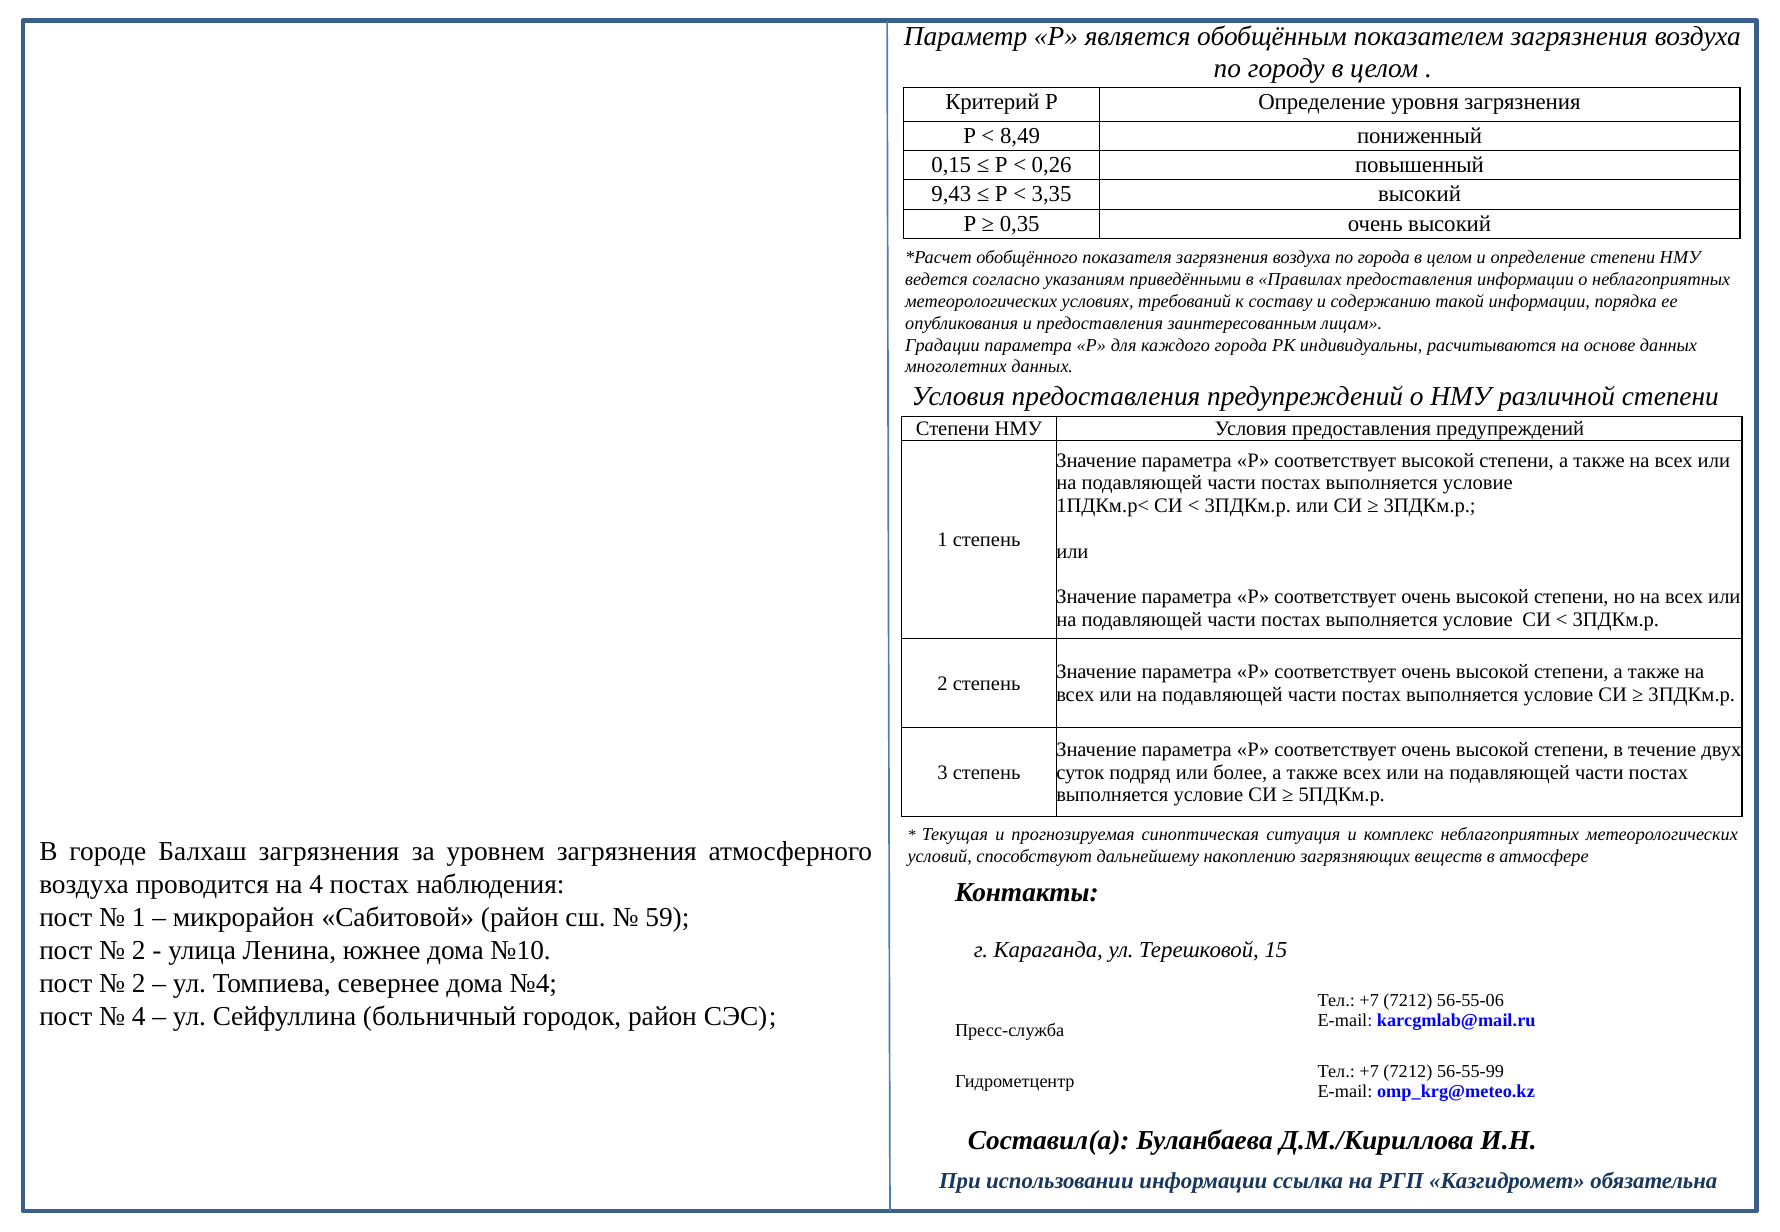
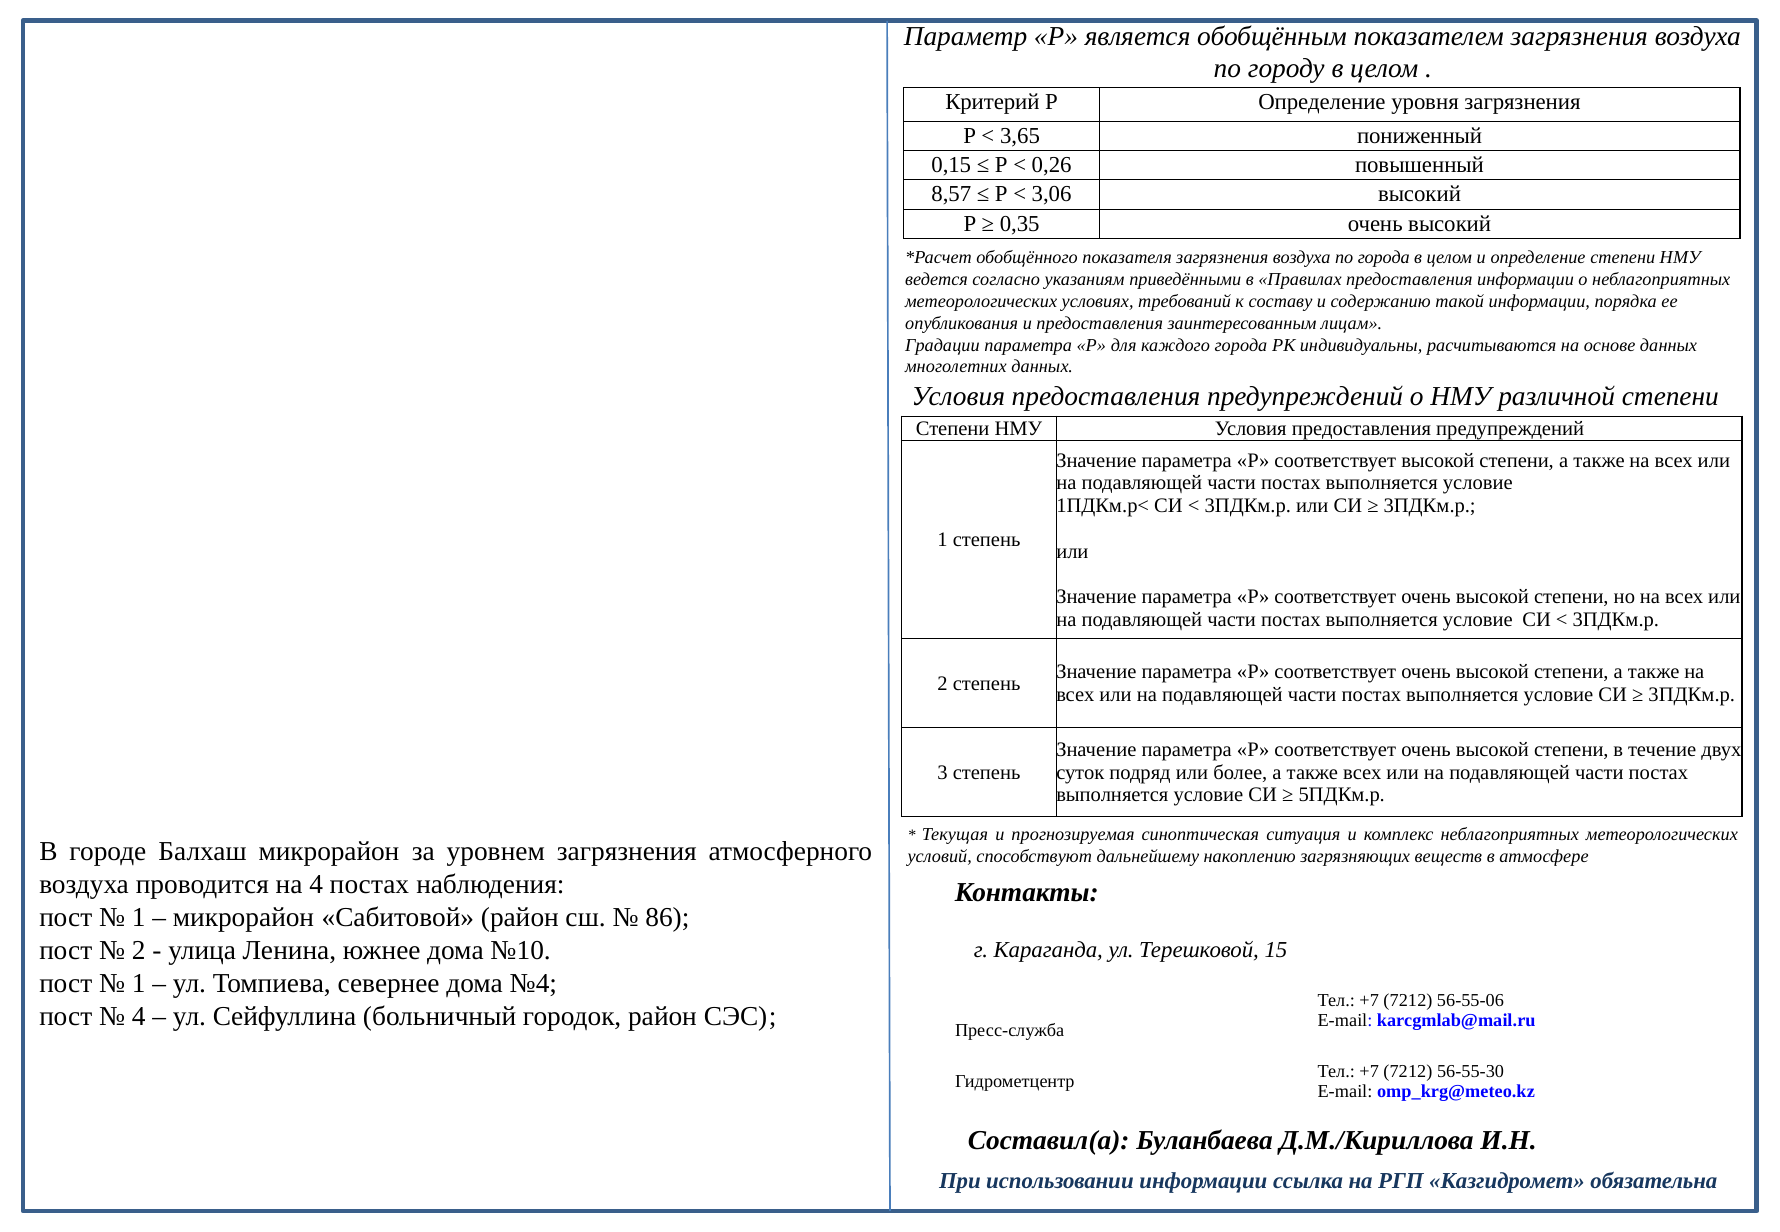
8,49: 8,49 -> 3,65
9,43: 9,43 -> 8,57
3,35: 3,35 -> 3,06
Балхаш загрязнения: загрязнения -> микрорайон
59: 59 -> 86
2 at (139, 984): 2 -> 1
56-55-99: 56-55-99 -> 56-55-30
